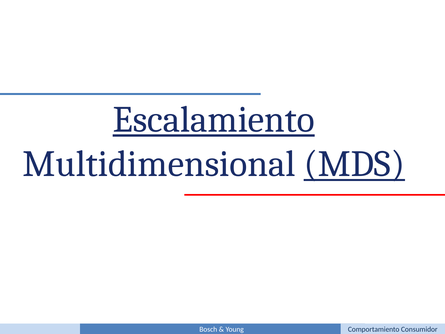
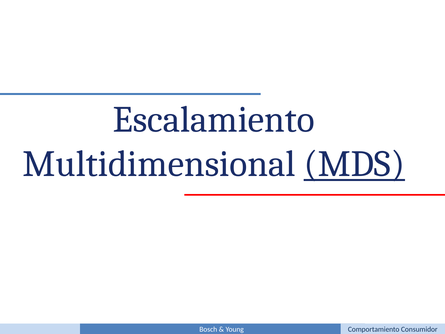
Escalamiento underline: present -> none
